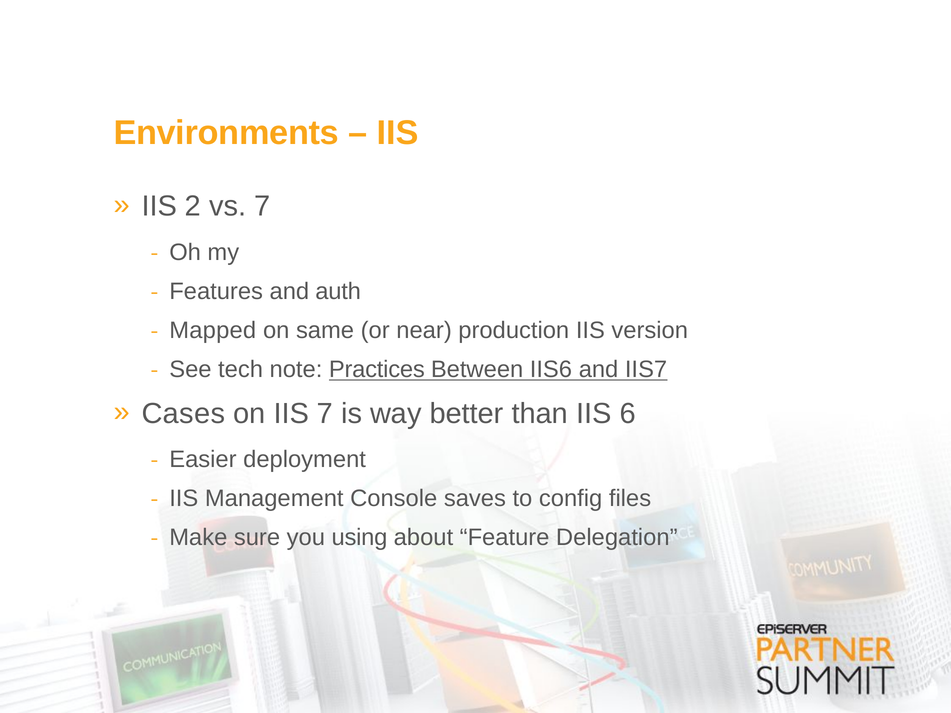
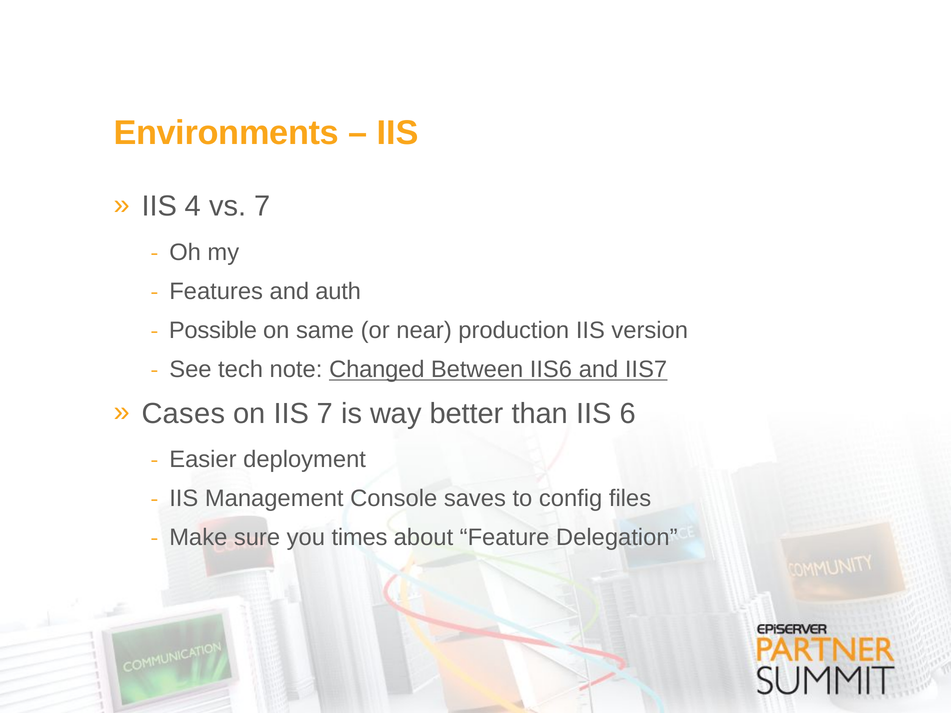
2: 2 -> 4
Mapped: Mapped -> Possible
Practices: Practices -> Changed
using: using -> times
